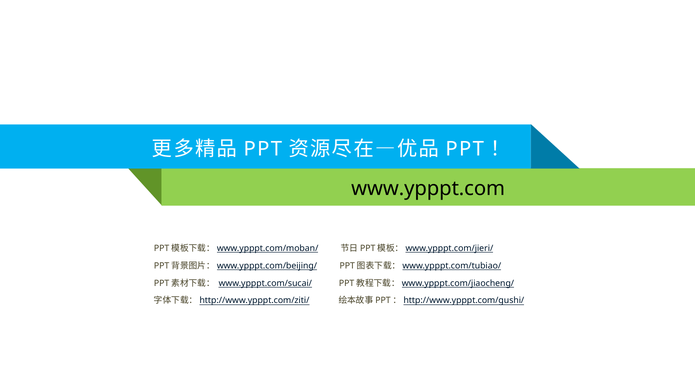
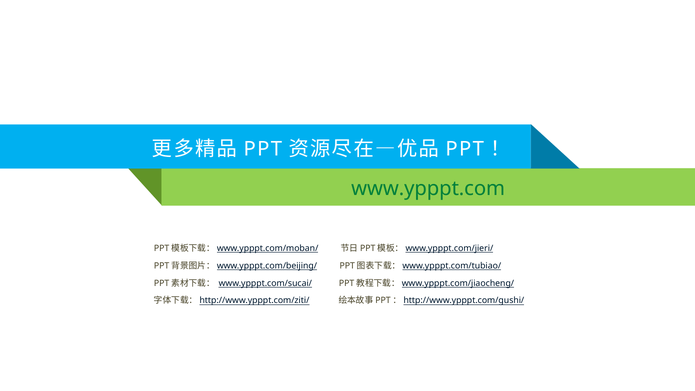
www.ypppt.com colour: black -> green
